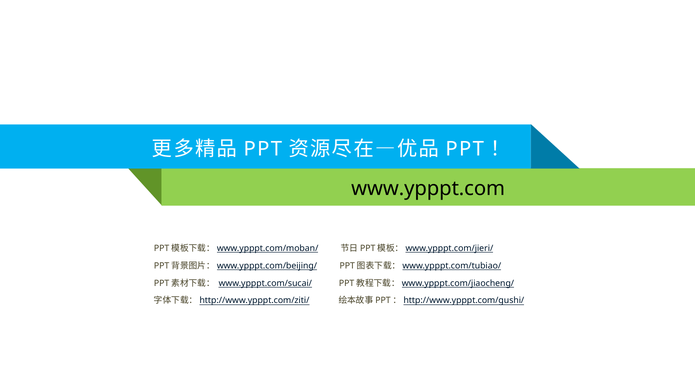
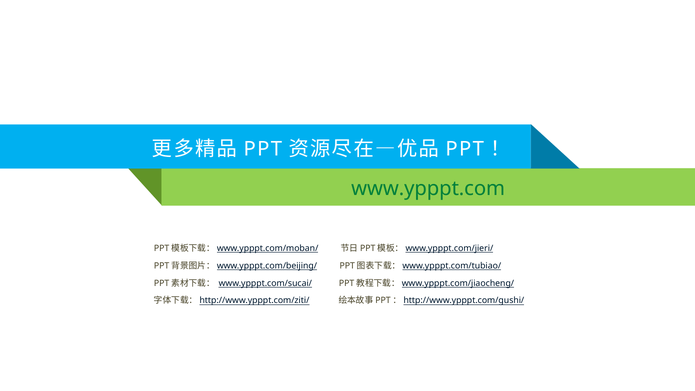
www.ypppt.com colour: black -> green
